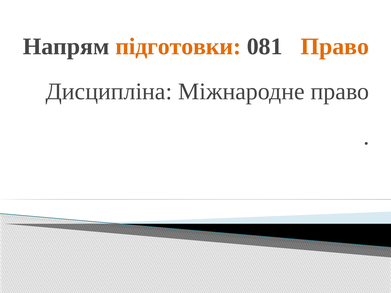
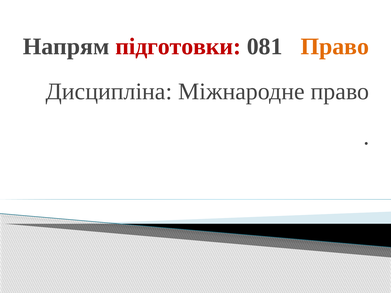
підготовки colour: orange -> red
